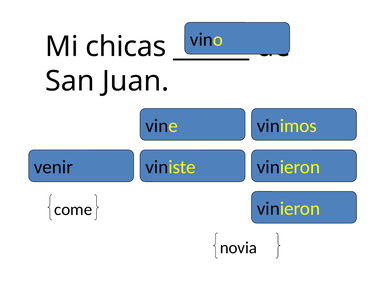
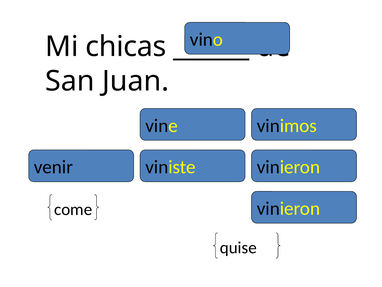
novia: novia -> quise
